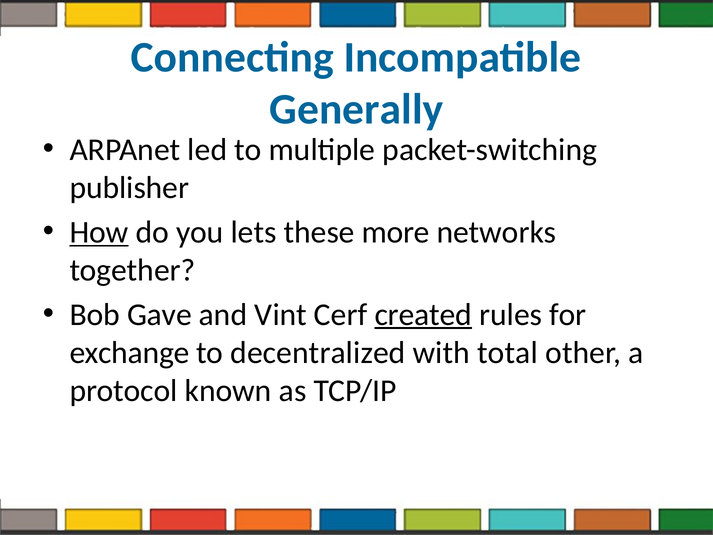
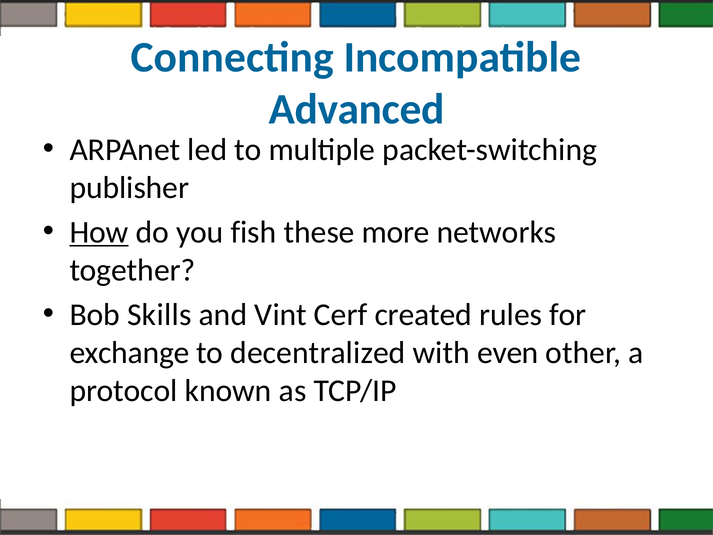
Generally: Generally -> Advanced
lets: lets -> fish
Gave: Gave -> Skills
created underline: present -> none
total: total -> even
